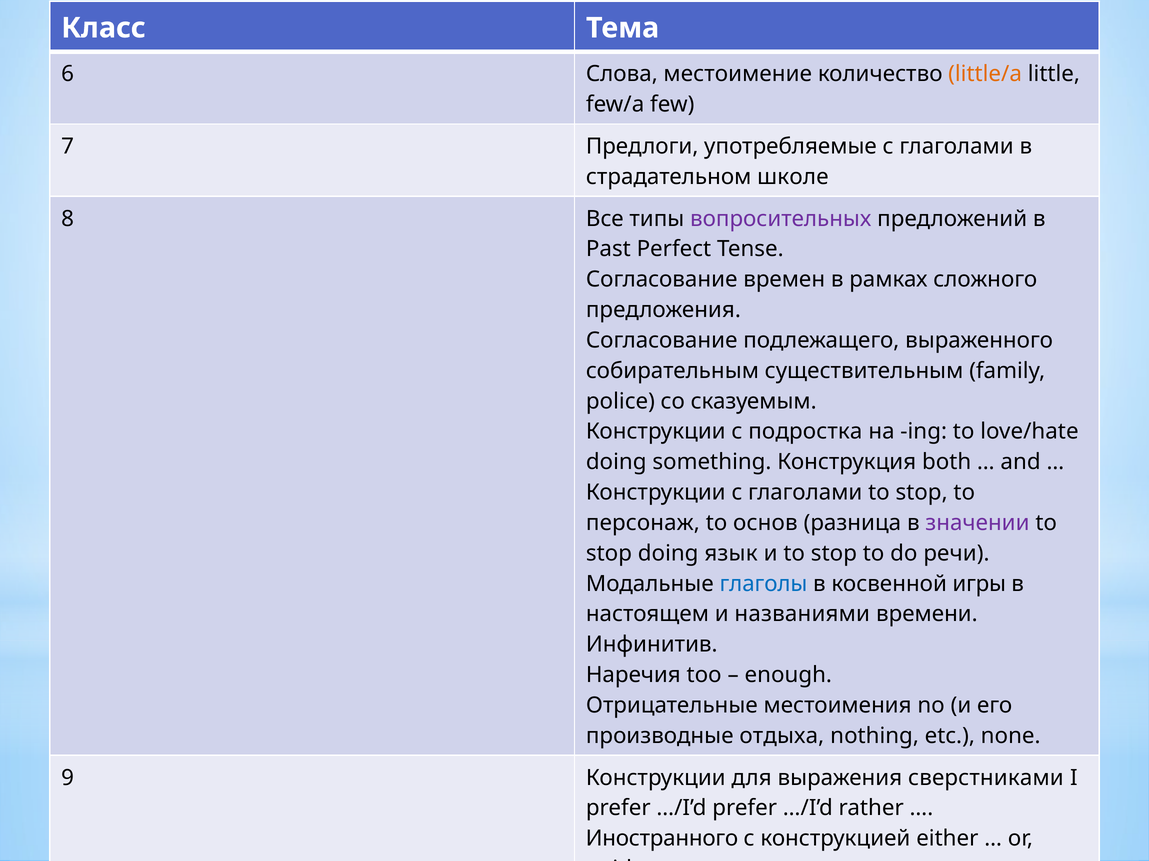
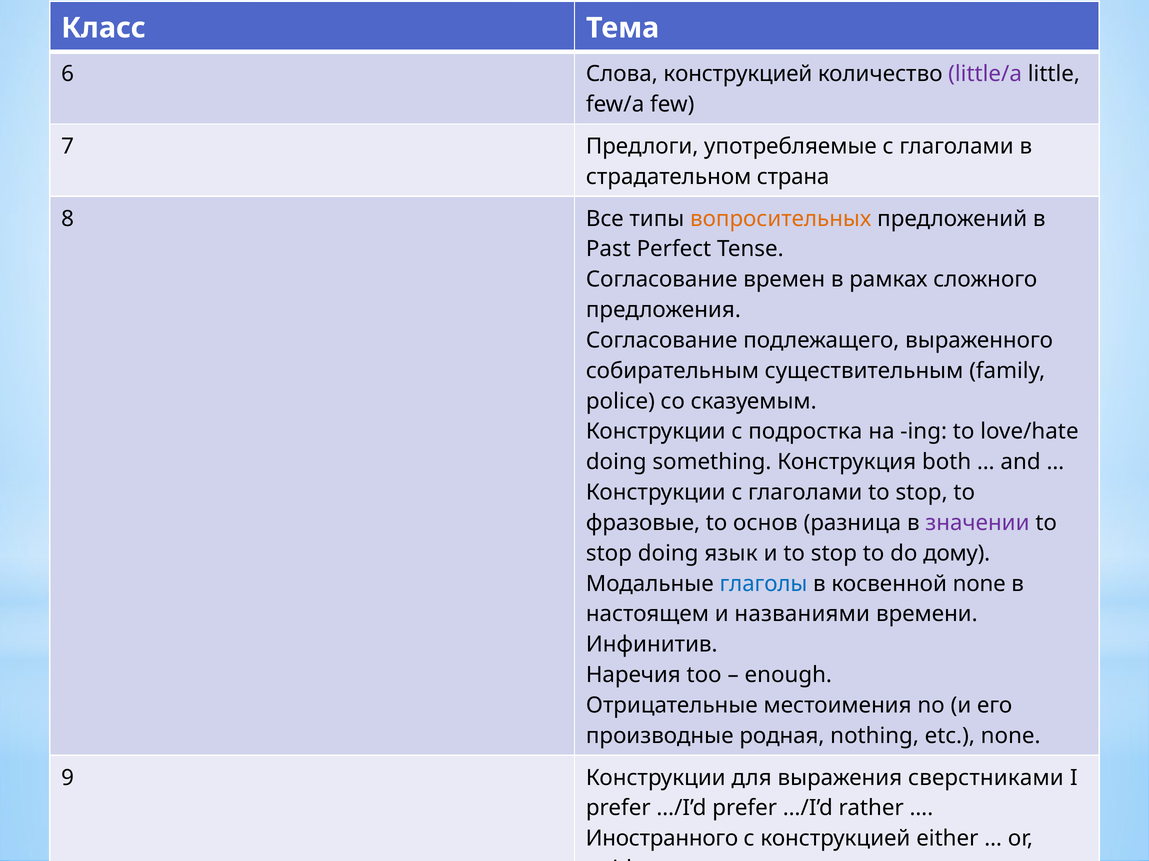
Слова местоимение: местоимение -> конструкцией
little/a colour: orange -> purple
школе: школе -> страна
вопросительных colour: purple -> orange
персонаж: персонаж -> фразовые
речи: речи -> дому
косвенной игры: игры -> none
отдыха: отдыха -> родная
